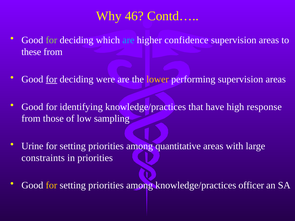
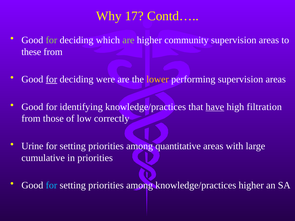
46: 46 -> 17
are at (128, 40) colour: light blue -> light green
confidence: confidence -> community
have underline: none -> present
response: response -> filtration
sampling: sampling -> correctly
constraints: constraints -> cumulative
for at (51, 186) colour: yellow -> light blue
knowledge/practices officer: officer -> higher
